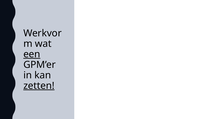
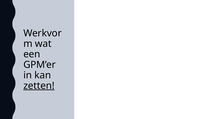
een underline: present -> none
